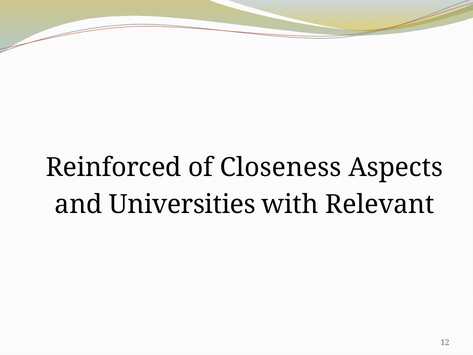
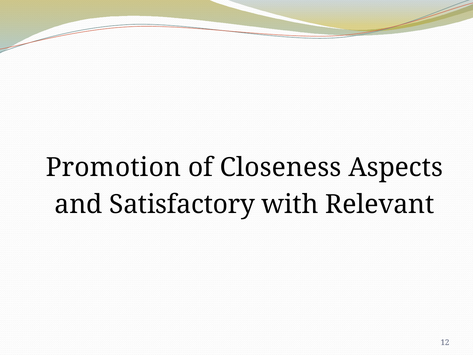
Reinforced: Reinforced -> Promotion
Universities: Universities -> Satisfactory
